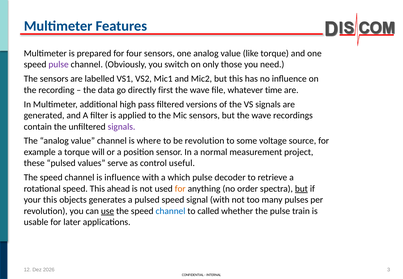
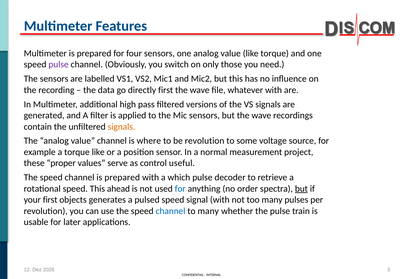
whatever time: time -> with
signals at (122, 127) colour: purple -> orange
torque will: will -> like
these pulsed: pulsed -> proper
channel is influence: influence -> prepared
for at (180, 189) colour: orange -> blue
your this: this -> first
use underline: present -> none
to called: called -> many
